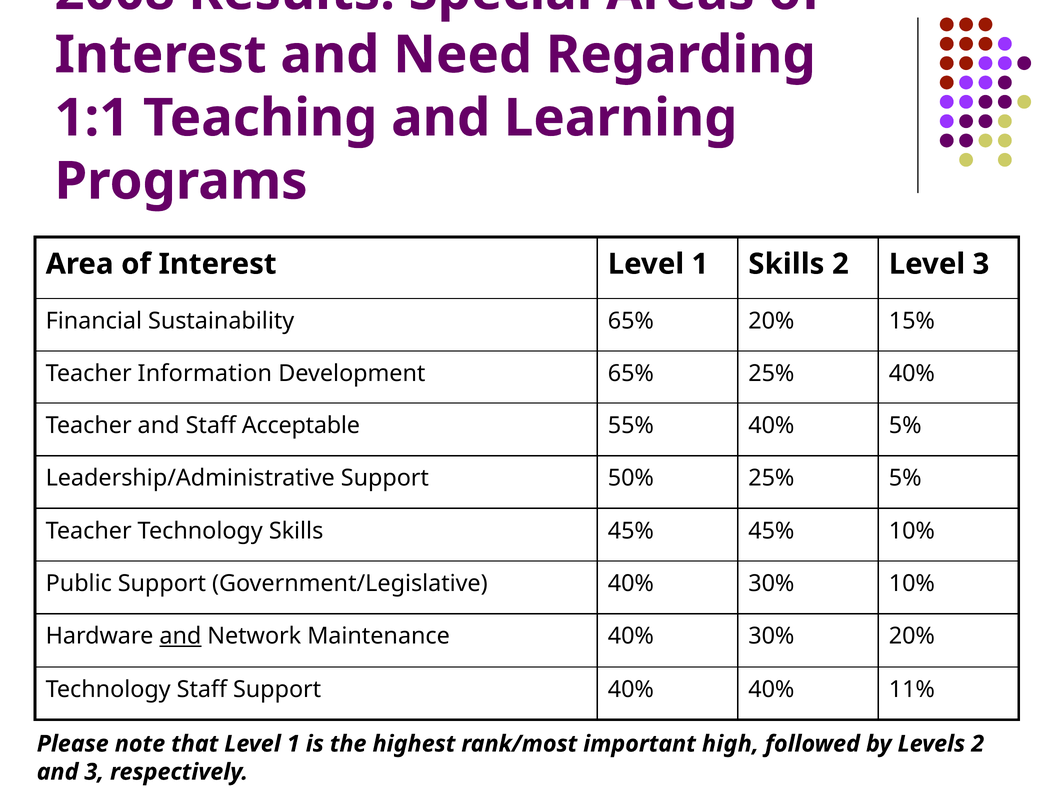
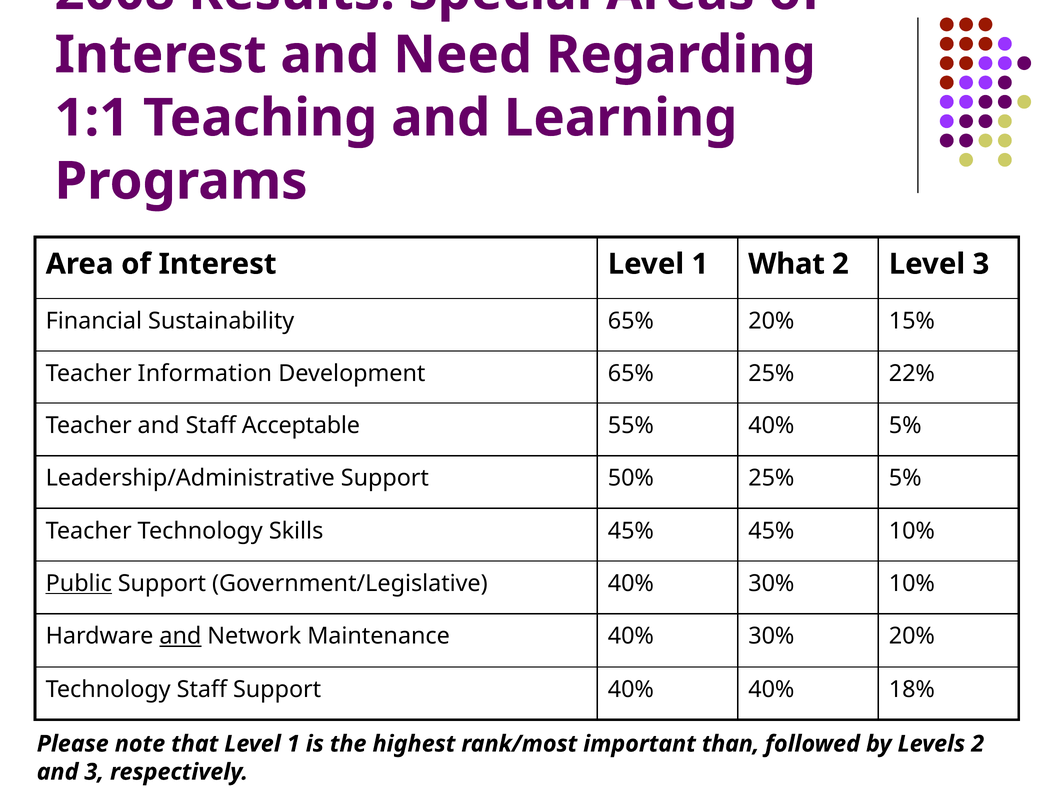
1 Skills: Skills -> What
25% 40%: 40% -> 22%
Public underline: none -> present
11%: 11% -> 18%
high: high -> than
